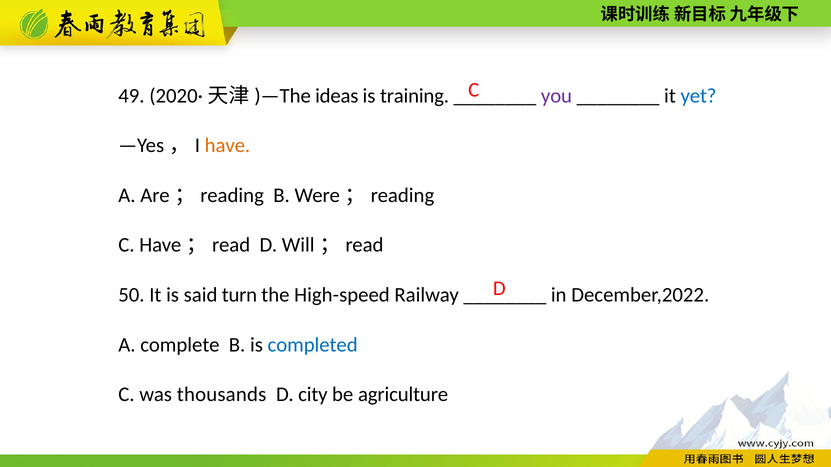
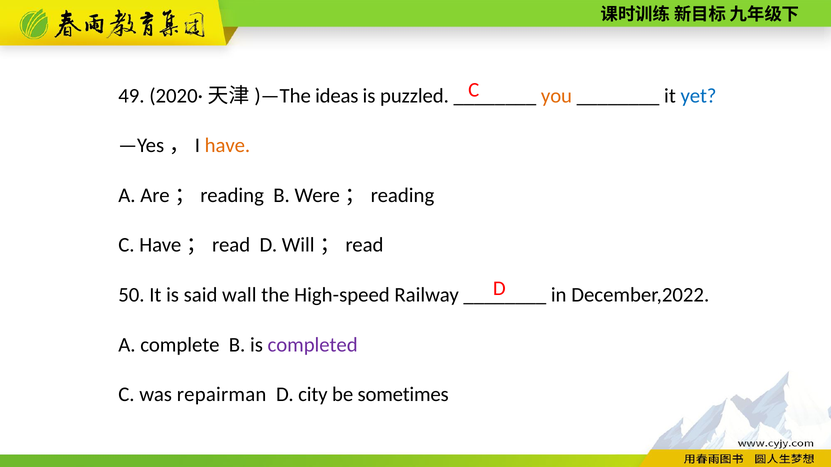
training: training -> puzzled
you colour: purple -> orange
turn: turn -> wall
completed colour: blue -> purple
thousands: thousands -> repairman
agriculture: agriculture -> sometimes
